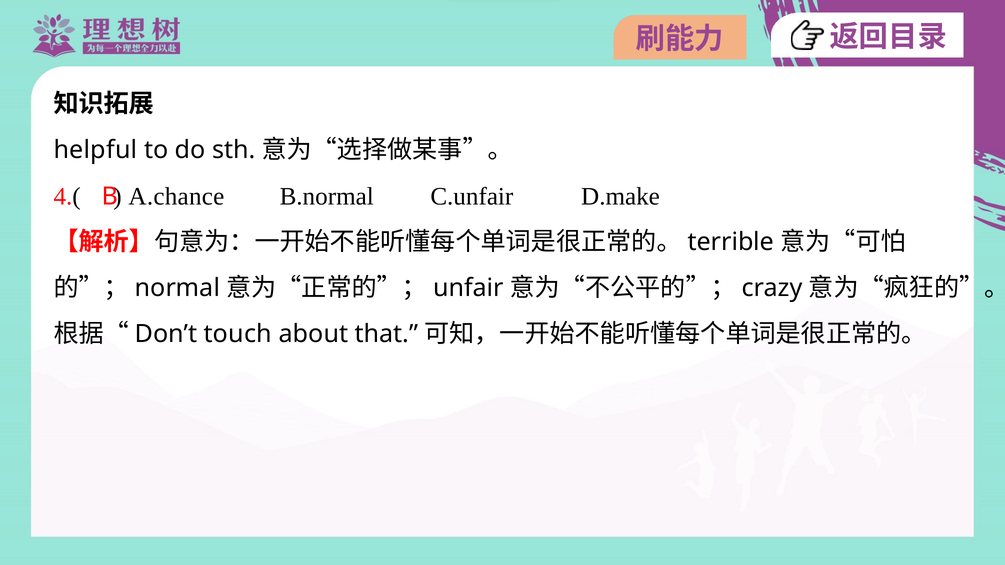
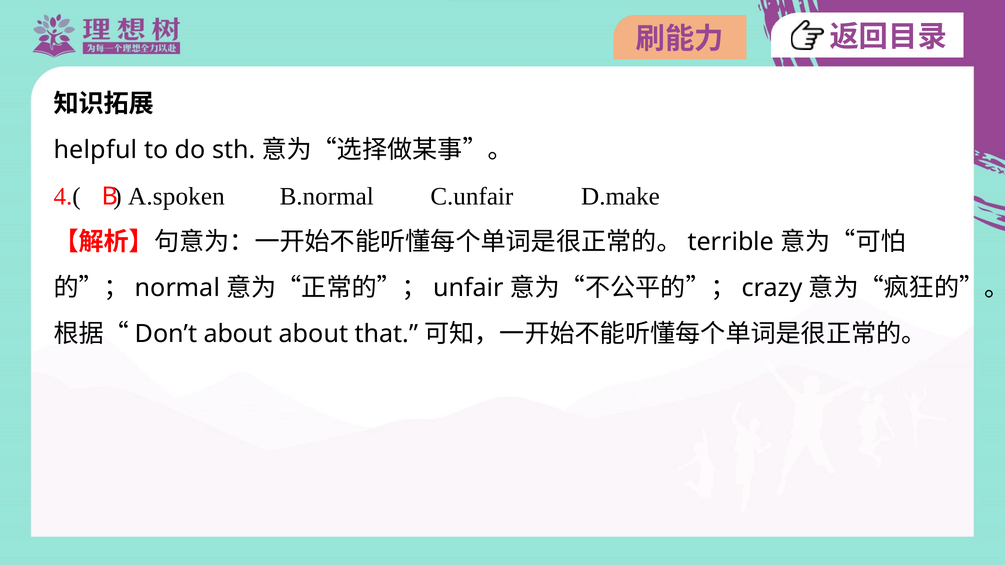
A.chance: A.chance -> A.spoken
touch at (238, 334): touch -> about
